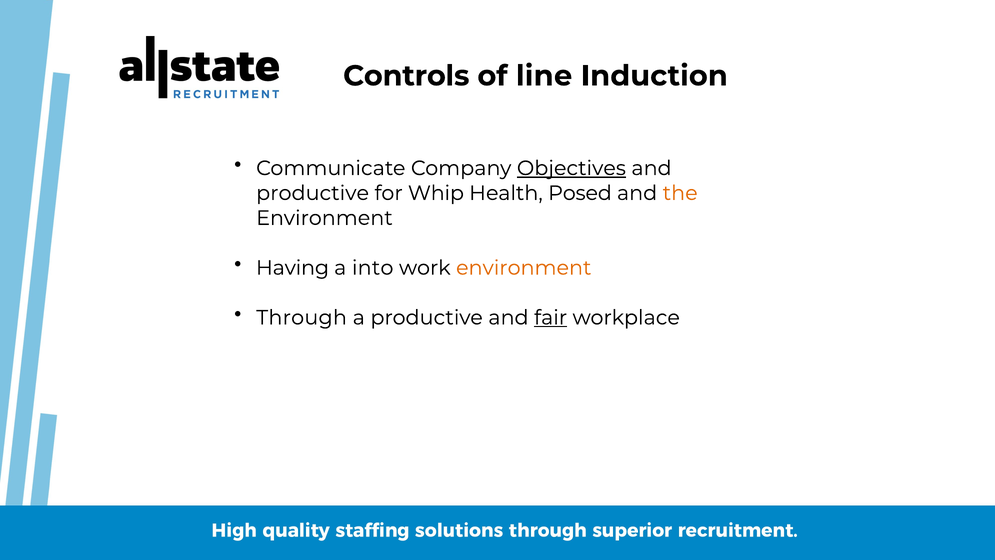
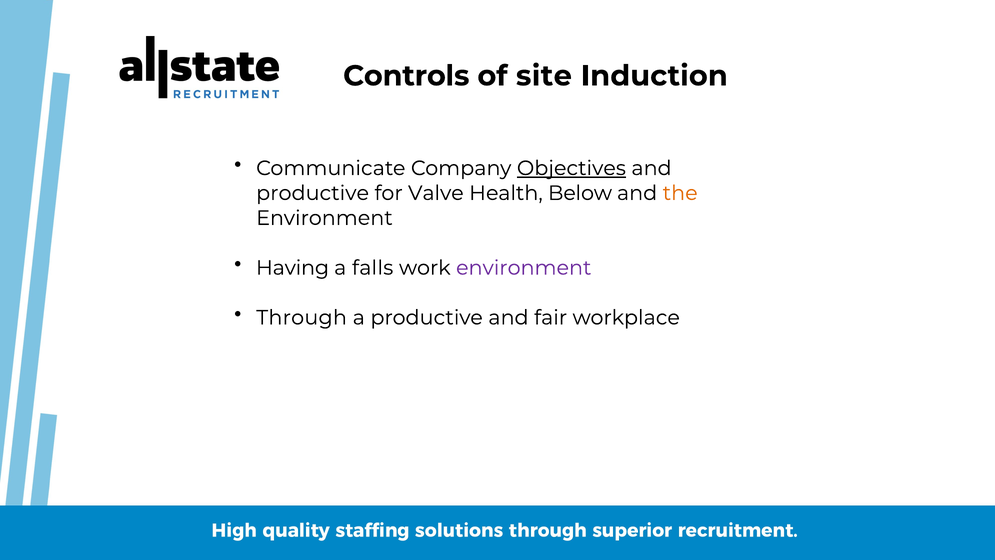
line: line -> site
Whip: Whip -> Valve
Posed: Posed -> Below
into: into -> falls
environment at (524, 268) colour: orange -> purple
fair underline: present -> none
